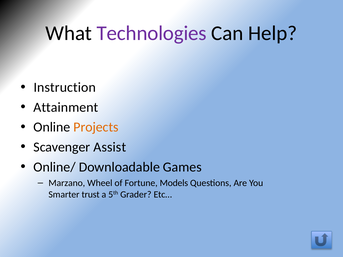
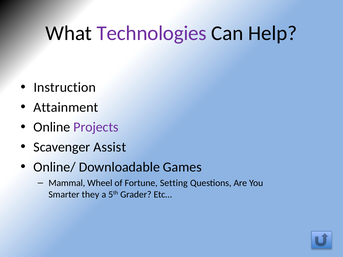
Projects colour: orange -> purple
Marzano: Marzano -> Mammal
Models: Models -> Setting
trust: trust -> they
